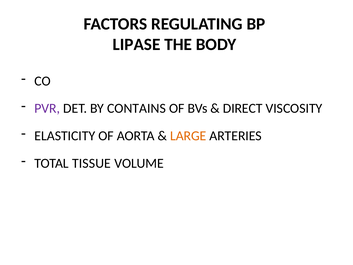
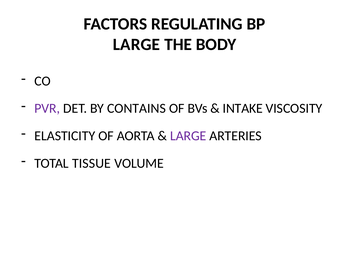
LIPASE at (137, 44): LIPASE -> LARGE
DIRECT: DIRECT -> INTAKE
LARGE at (188, 136) colour: orange -> purple
